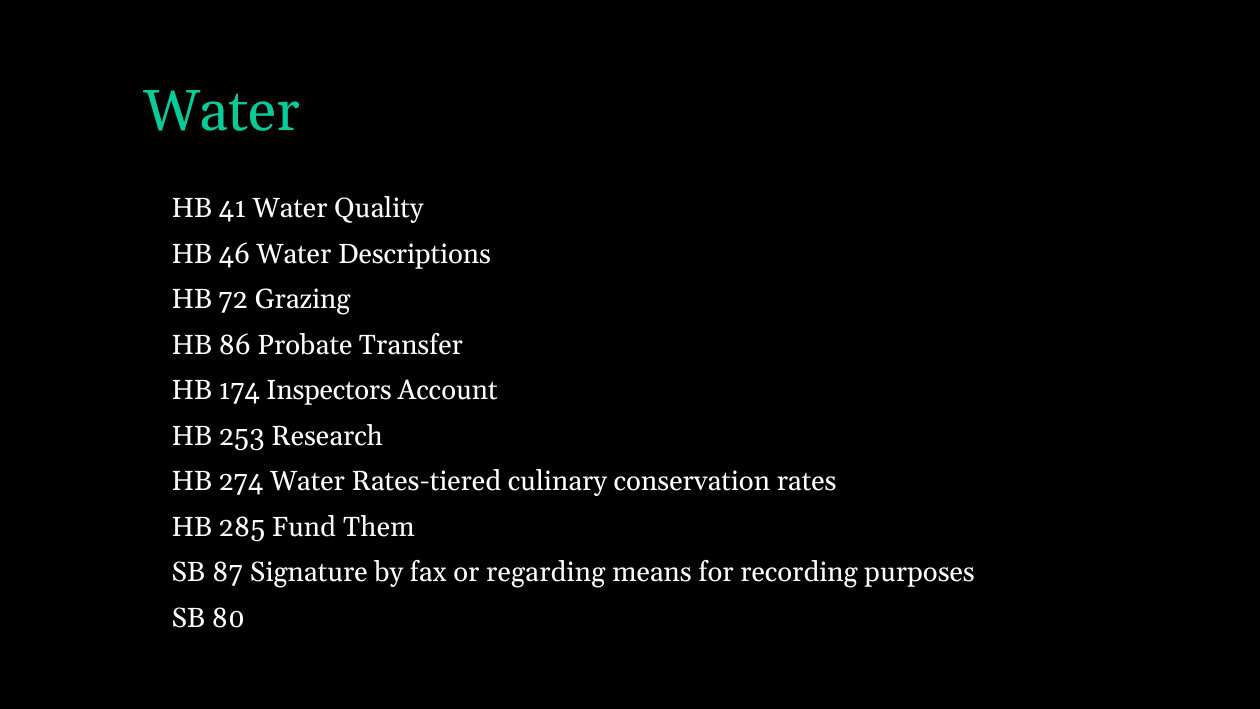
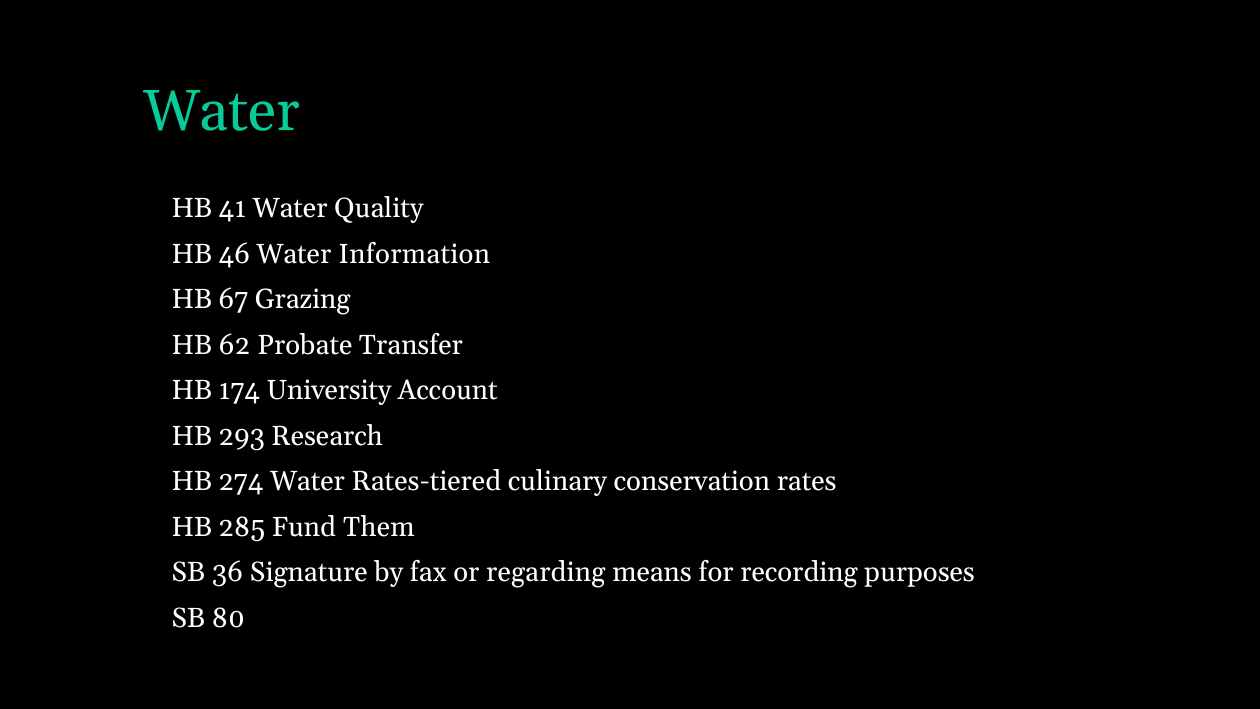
Descriptions: Descriptions -> Information
72: 72 -> 67
86: 86 -> 62
Inspectors: Inspectors -> University
253: 253 -> 293
87: 87 -> 36
